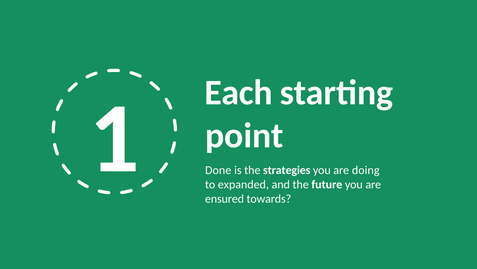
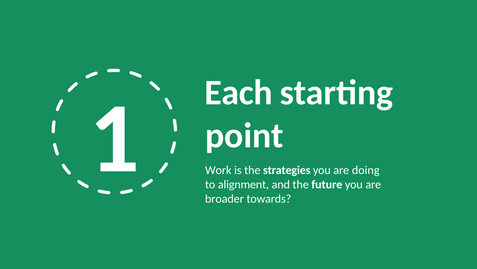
Done: Done -> Work
expanded: expanded -> alignment
ensured: ensured -> broader
